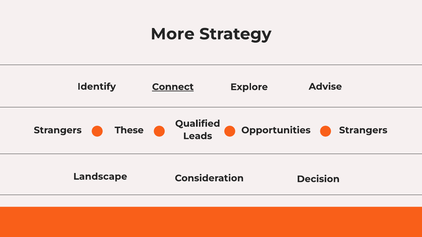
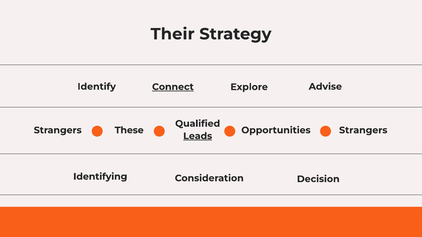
More: More -> Their
Leads underline: none -> present
Landscape: Landscape -> Identifying
